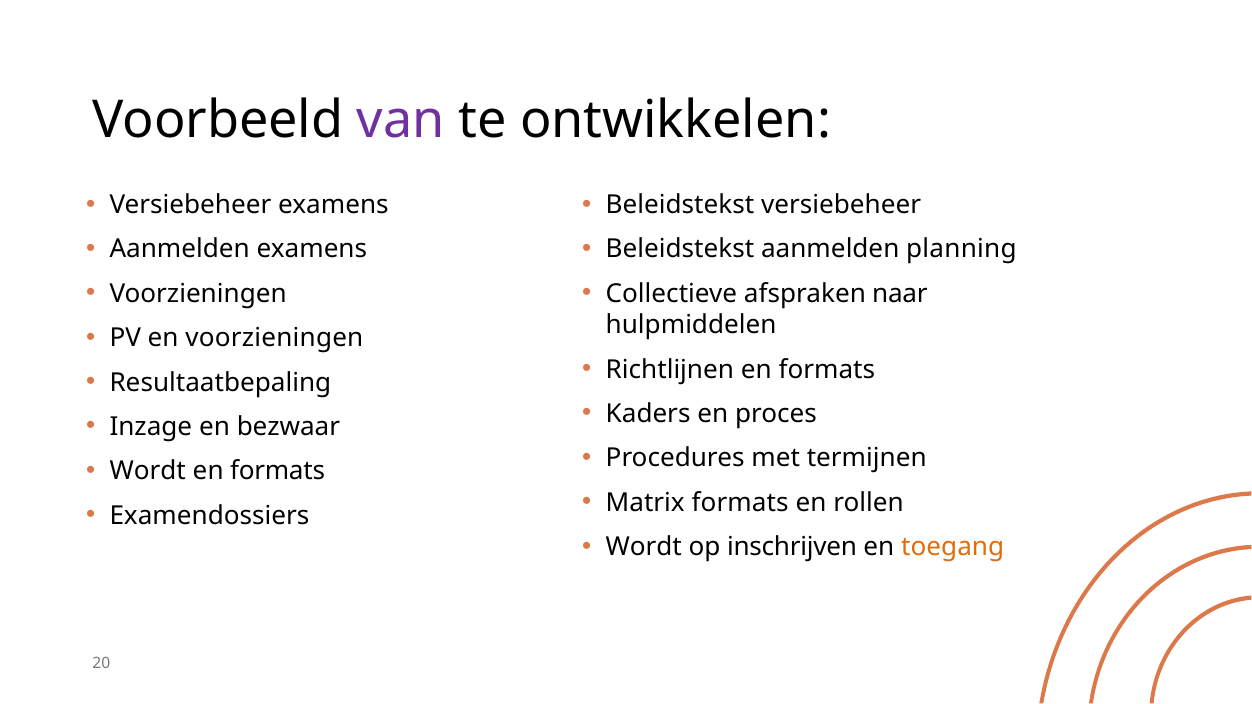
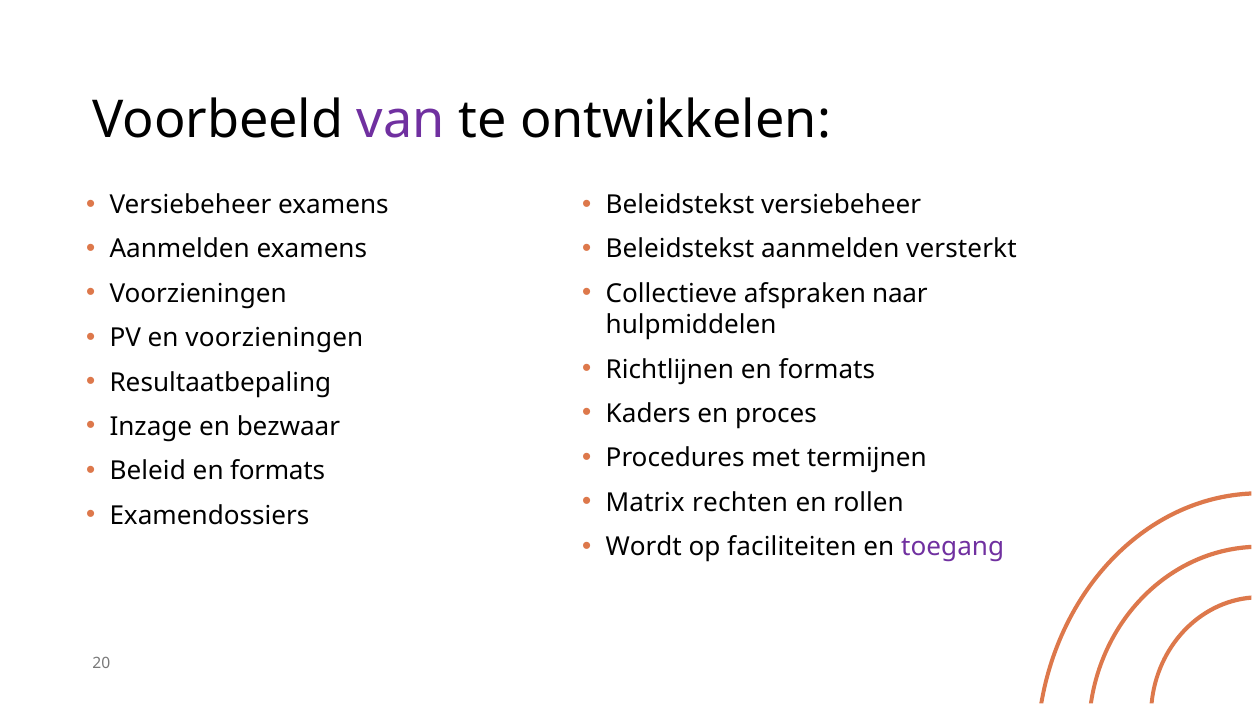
planning: planning -> versterkt
Wordt at (148, 471): Wordt -> Beleid
Matrix formats: formats -> rechten
inschrijven: inschrijven -> faciliteiten
toegang colour: orange -> purple
